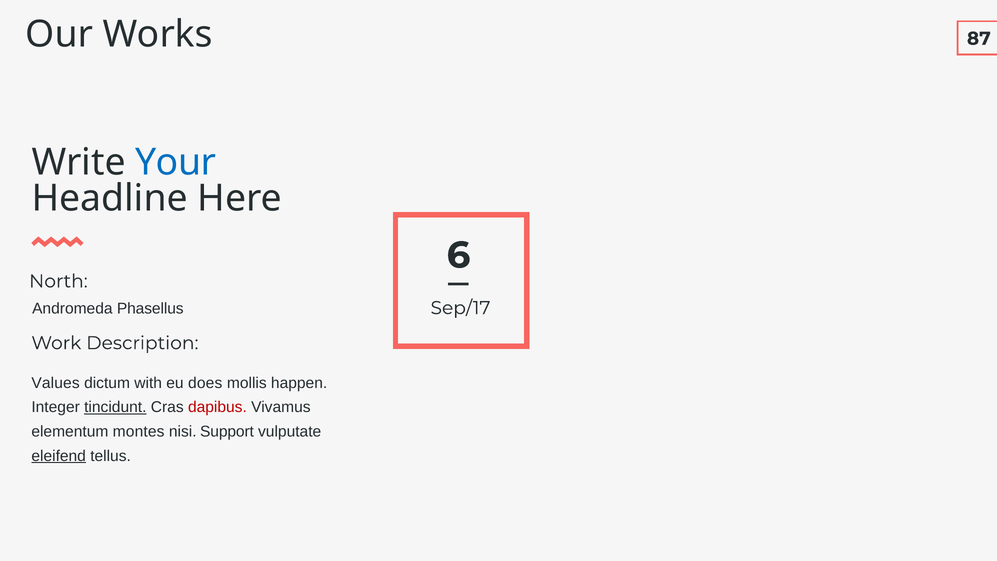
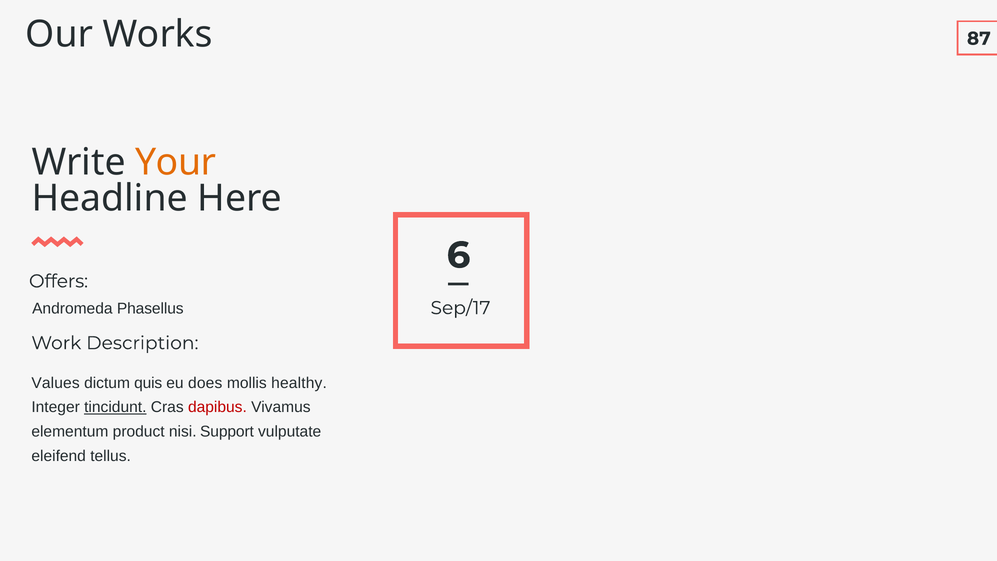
Your colour: blue -> orange
North: North -> Offers
with: with -> quis
happen: happen -> healthy
montes: montes -> product
eleifend underline: present -> none
